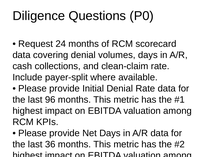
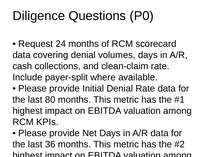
96: 96 -> 80
